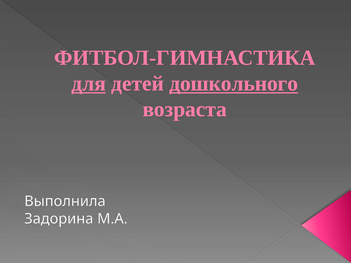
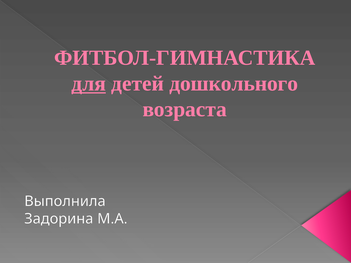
дошкольного underline: present -> none
